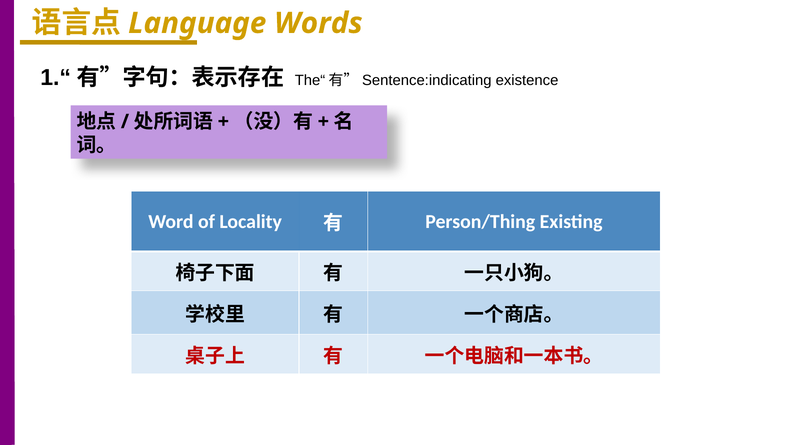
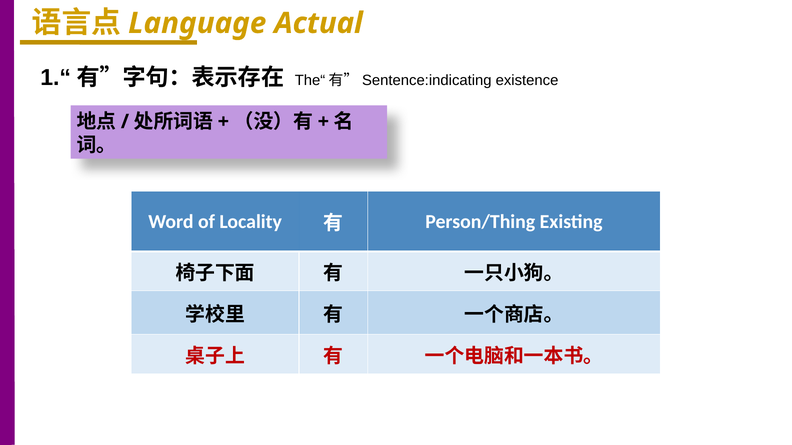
Words: Words -> Actual
